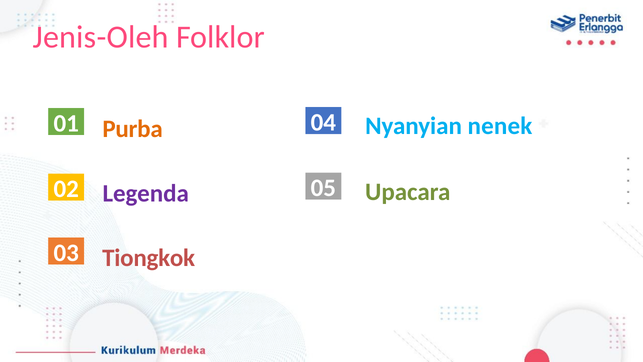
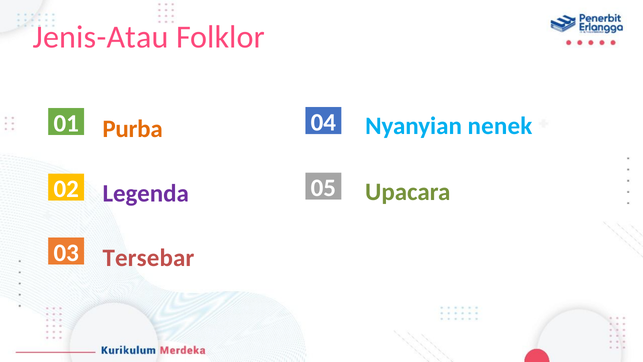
Jenis-Oleh: Jenis-Oleh -> Jenis-Atau
Tiongkok: Tiongkok -> Tersebar
